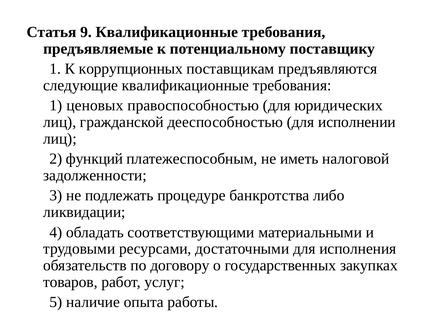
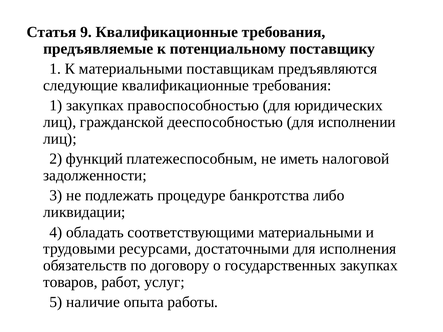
К коррупционных: коррупционных -> материальными
1 ценовых: ценовых -> закупках
